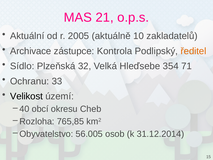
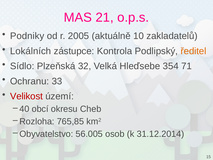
Aktuální: Aktuální -> Podniky
Archivace: Archivace -> Lokálních
Velikost colour: black -> red
